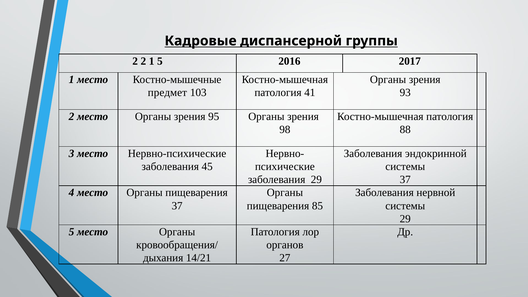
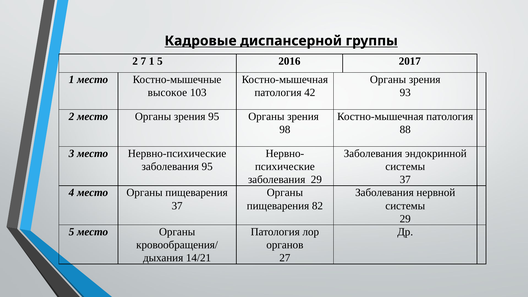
2 2: 2 -> 7
предмет: предмет -> высокое
41: 41 -> 42
заболевания 45: 45 -> 95
85: 85 -> 82
